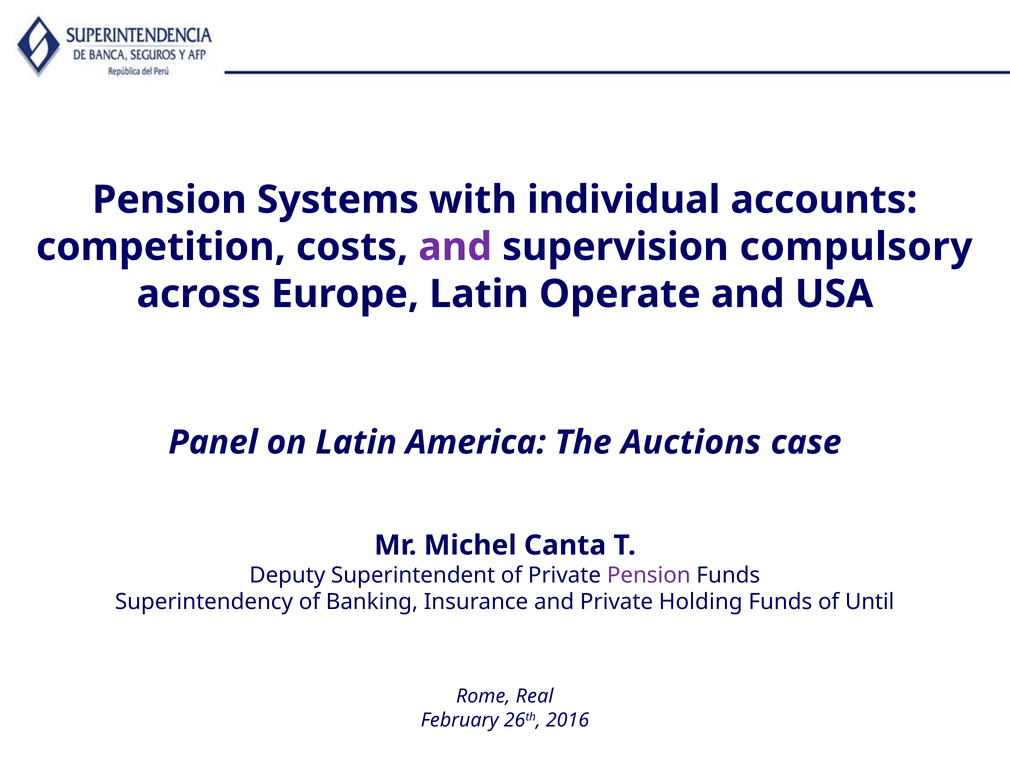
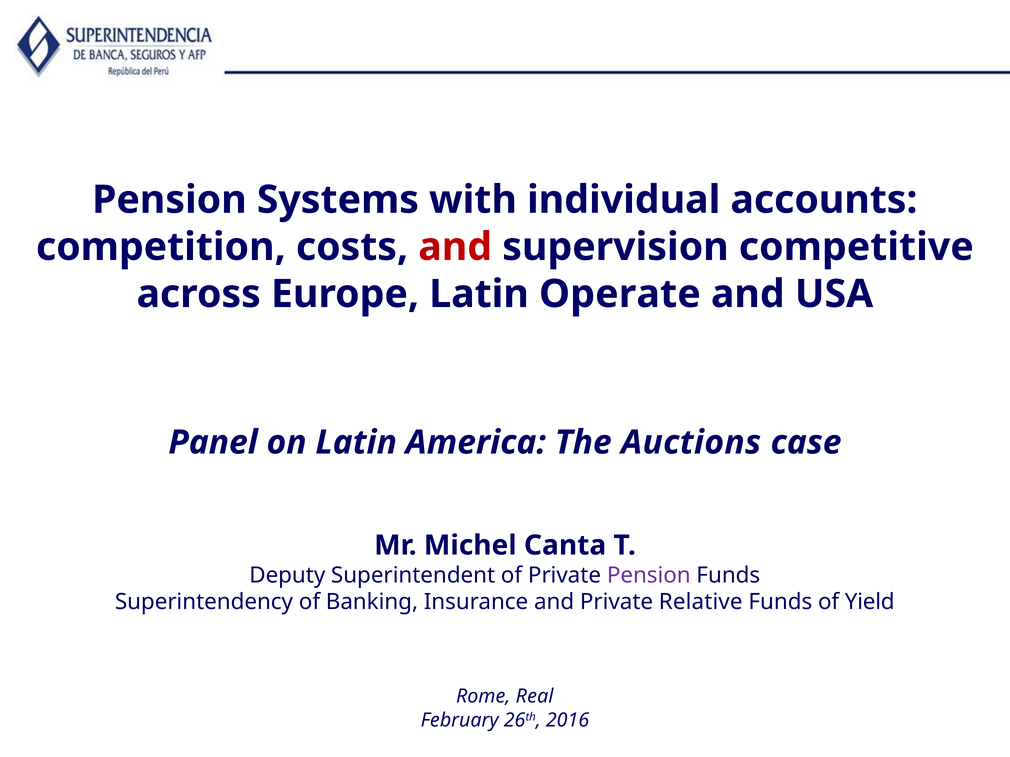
and at (455, 247) colour: purple -> red
compulsory: compulsory -> competitive
Holding: Holding -> Relative
Until: Until -> Yield
